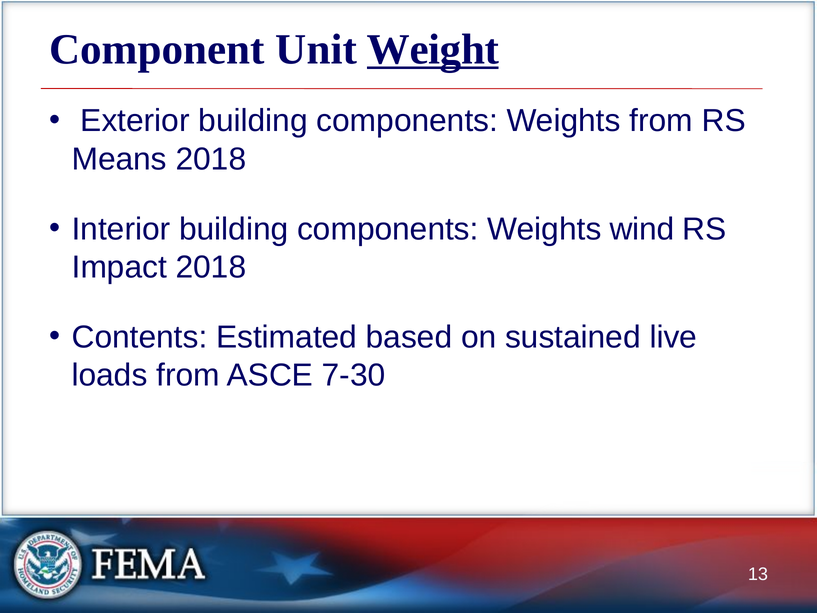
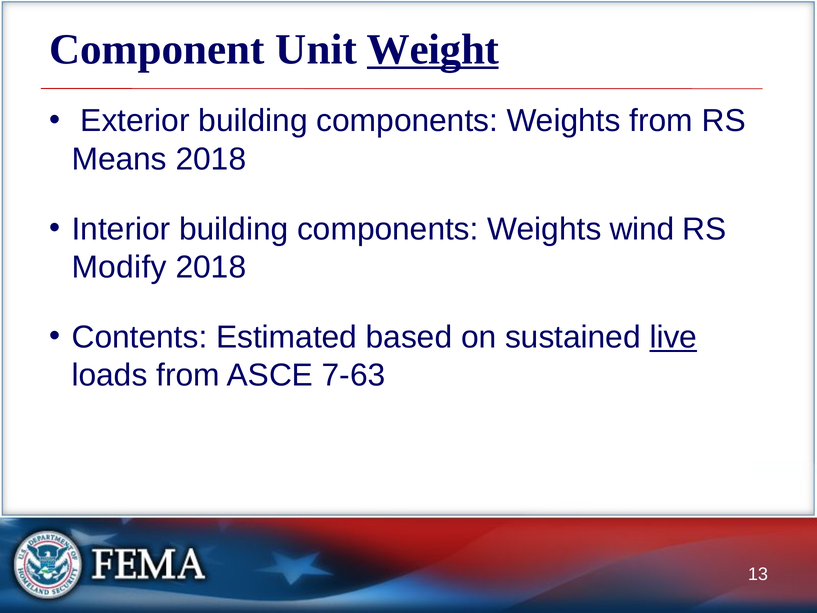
Impact: Impact -> Modify
live underline: none -> present
7-30: 7-30 -> 7-63
